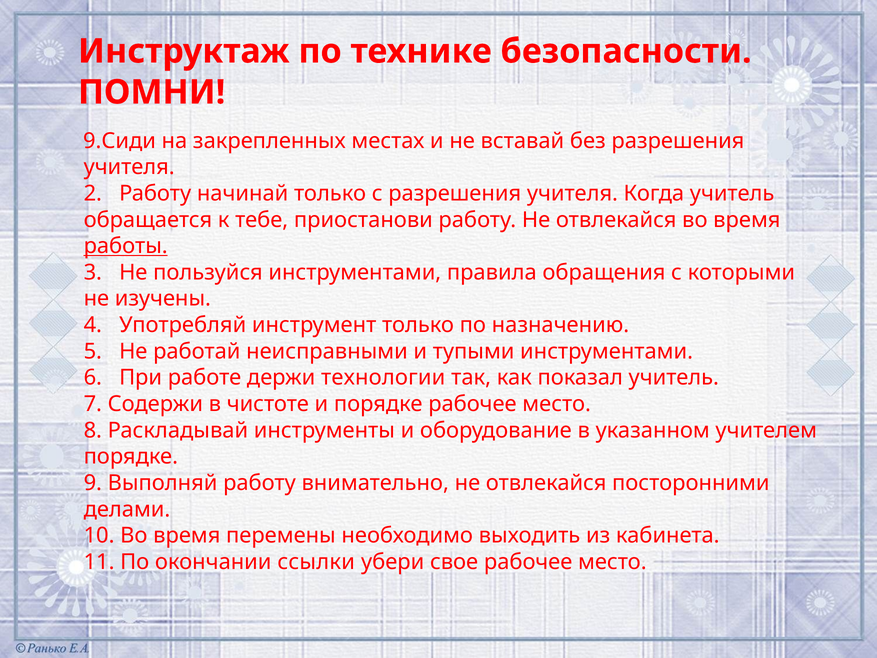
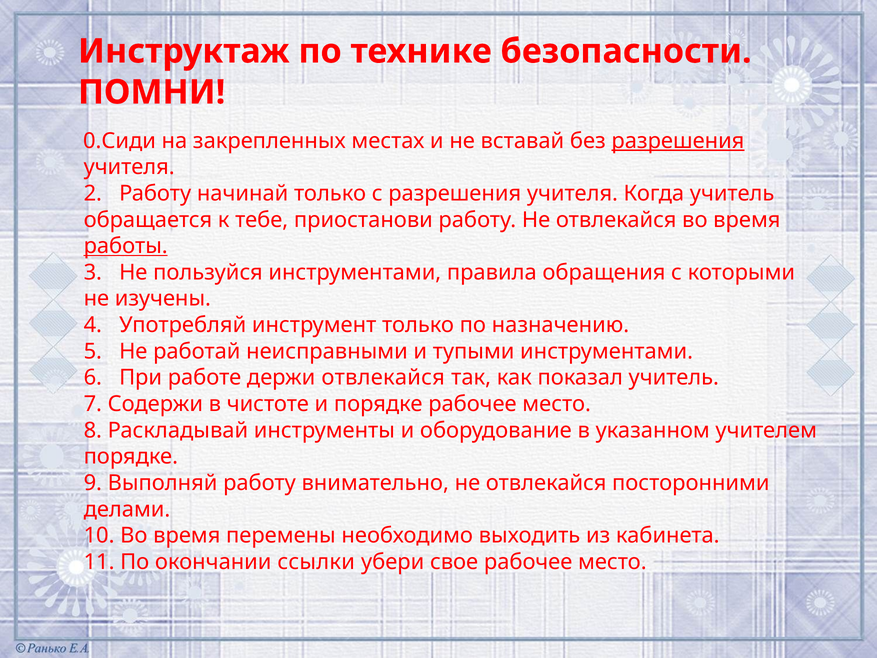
9.Сиди: 9.Сиди -> 0.Сиди
разрешения at (678, 141) underline: none -> present
держи технологии: технологии -> отвлекайся
